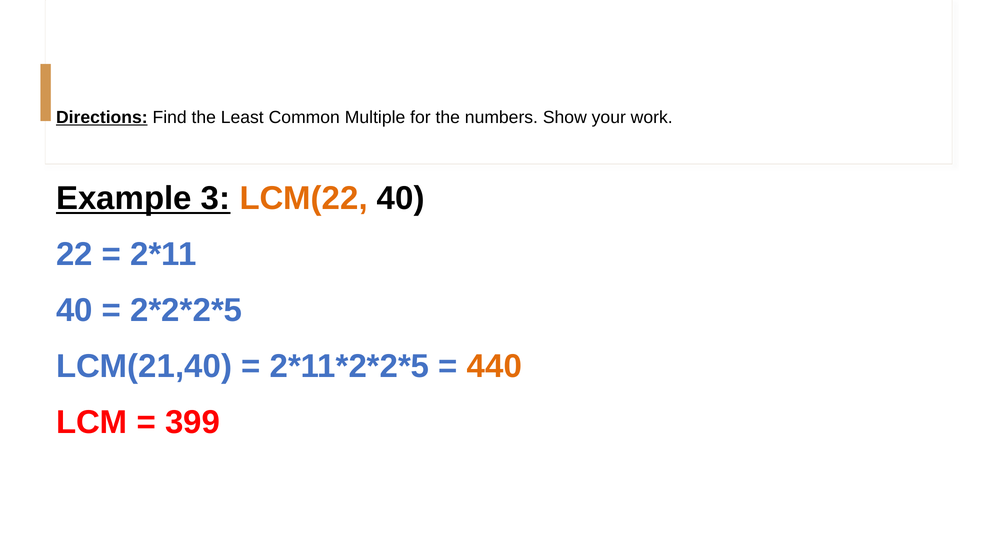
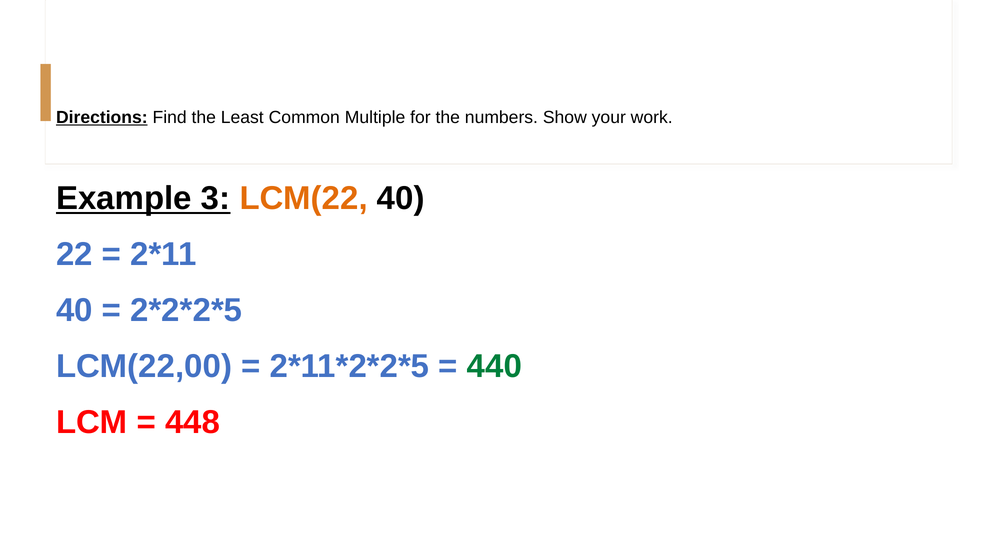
LCM(21,40: LCM(21,40 -> LCM(22,00
440 colour: orange -> green
399: 399 -> 448
